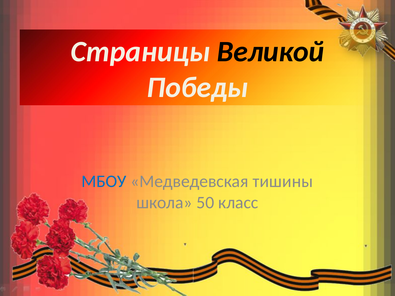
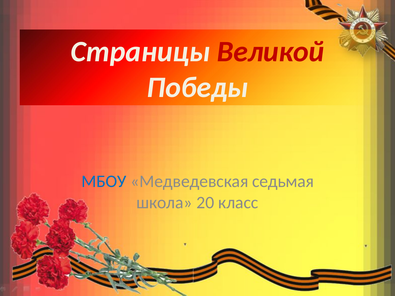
Великой colour: black -> red
тишины: тишины -> седьмая
50: 50 -> 20
